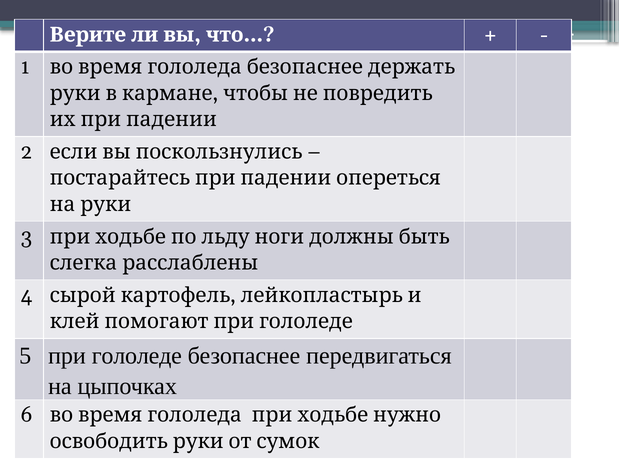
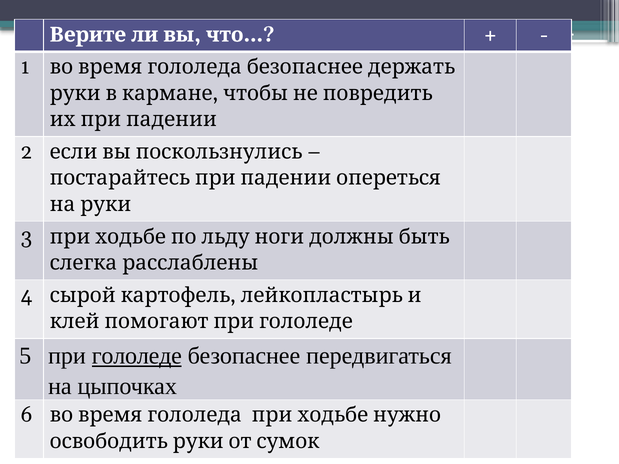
гололеде underline: none -> present
